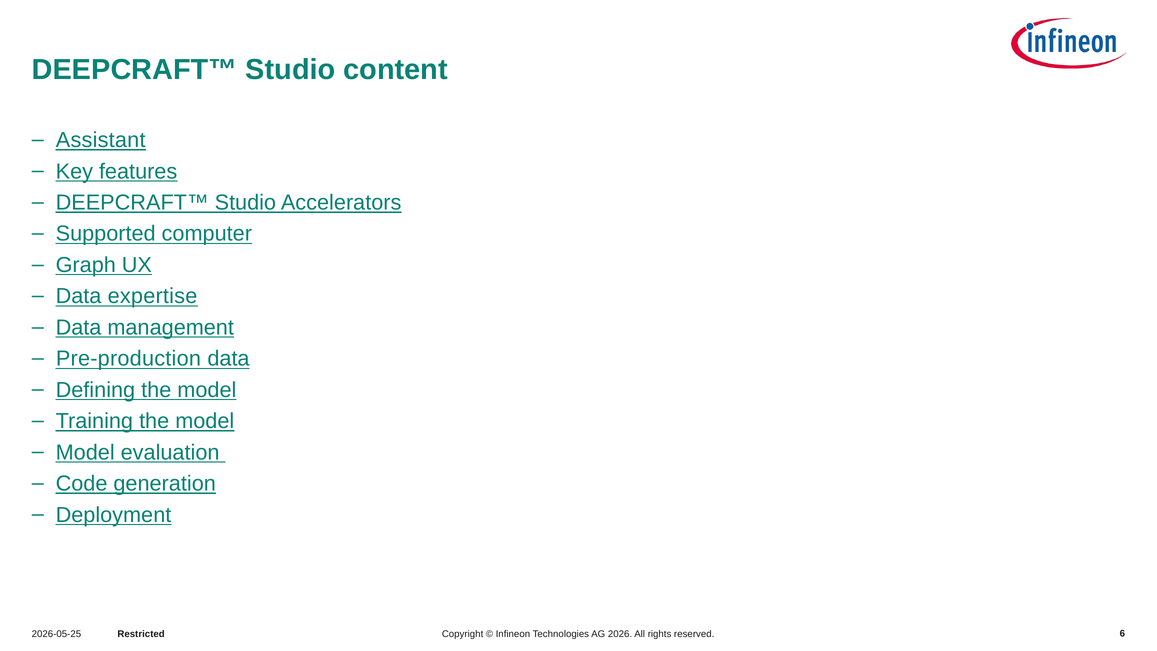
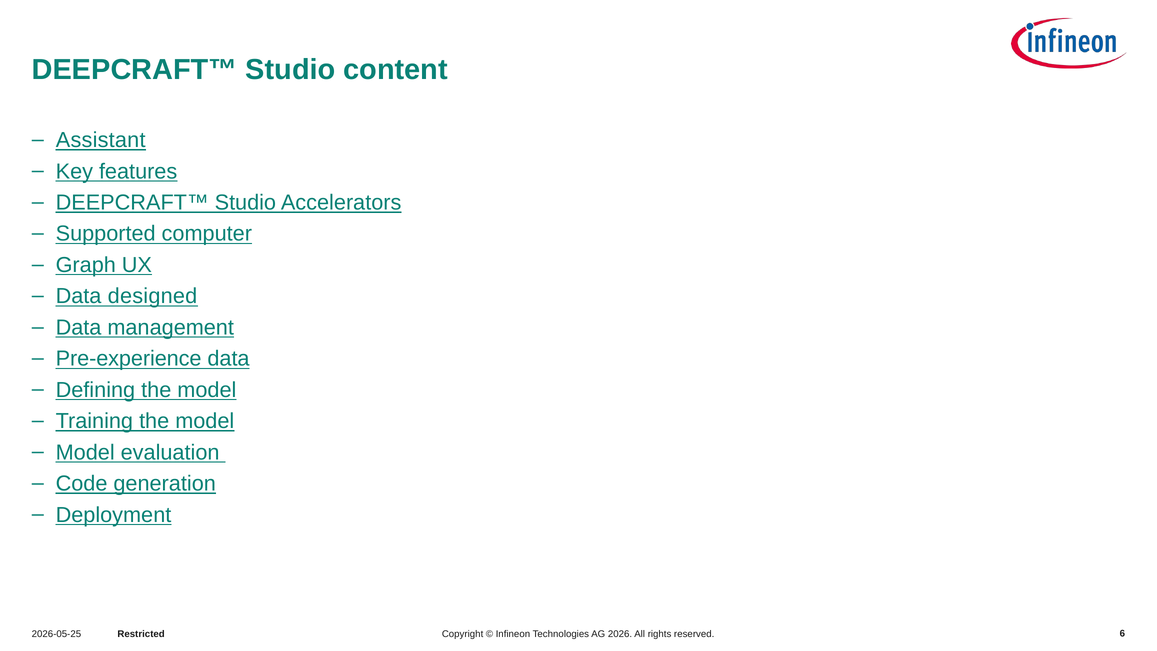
expertise: expertise -> designed
Pre-production: Pre-production -> Pre-experience
